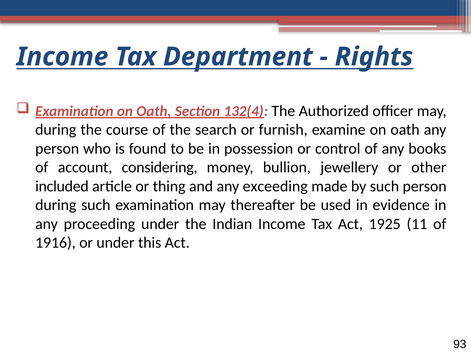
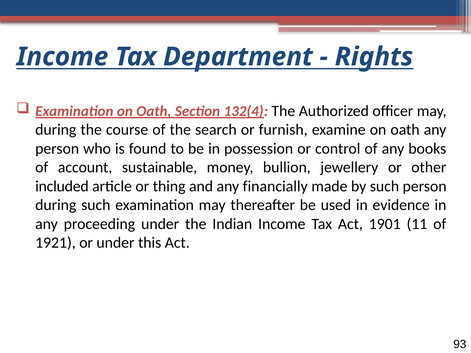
considering: considering -> sustainable
exceeding: exceeding -> financially
1925: 1925 -> 1901
1916: 1916 -> 1921
